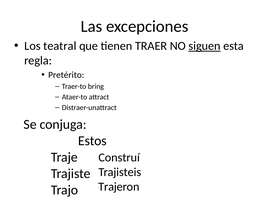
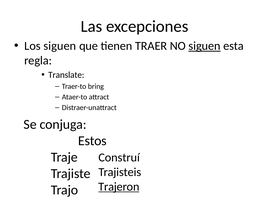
Los teatral: teatral -> siguen
Pretérito: Pretérito -> Translate
Trajeron underline: none -> present
